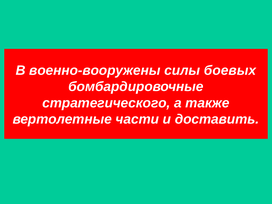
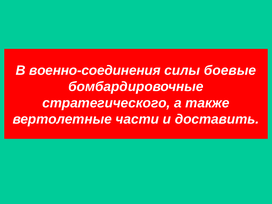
военно-вооружены: военно-вооружены -> военно-соединения
боевых: боевых -> боевые
